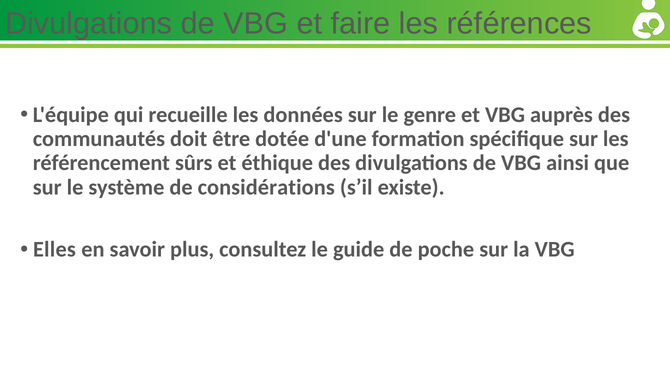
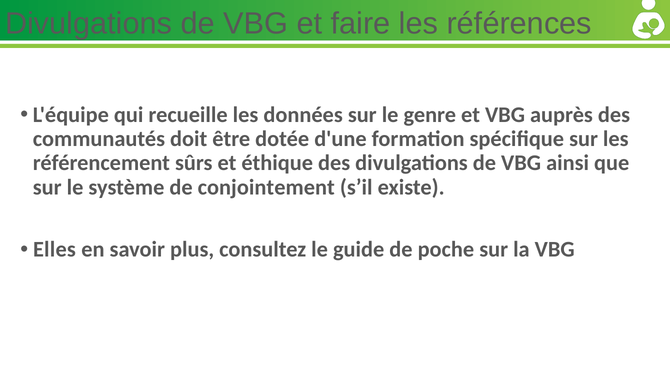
considérations: considérations -> conjointement
